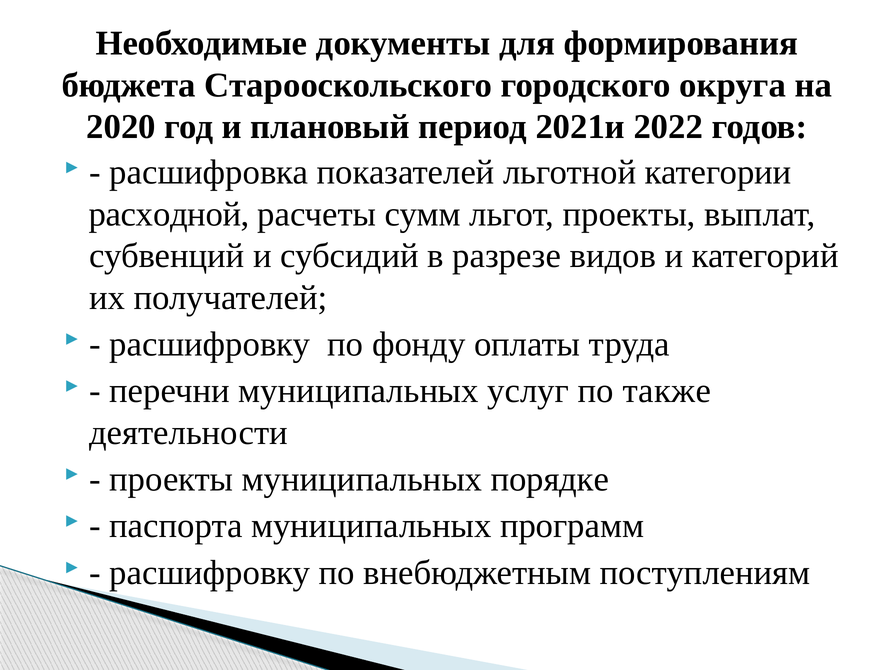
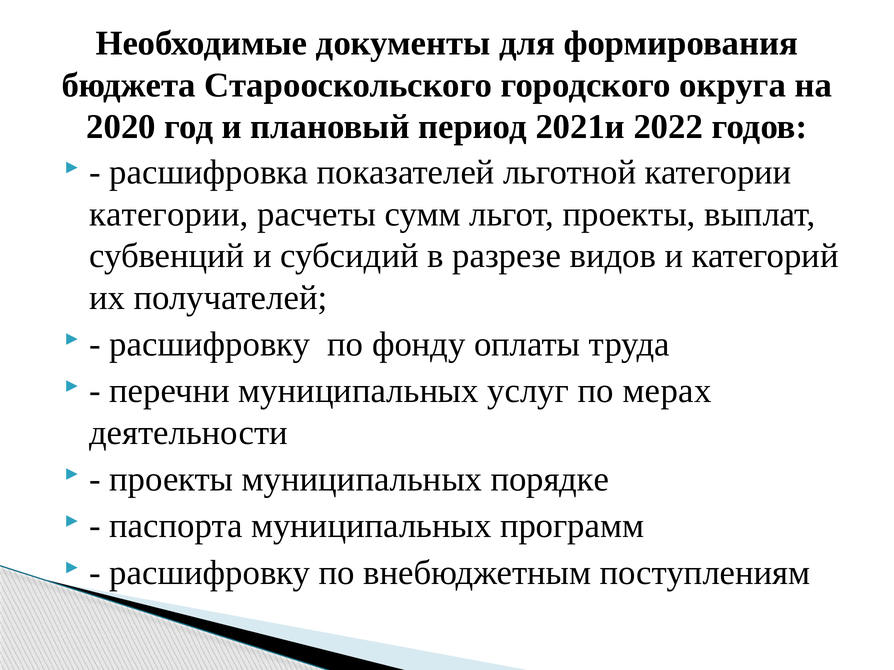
расходной at (169, 214): расходной -> категории
также: также -> мерах
